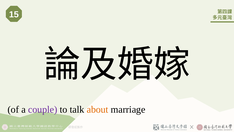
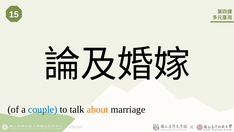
couple colour: purple -> blue
